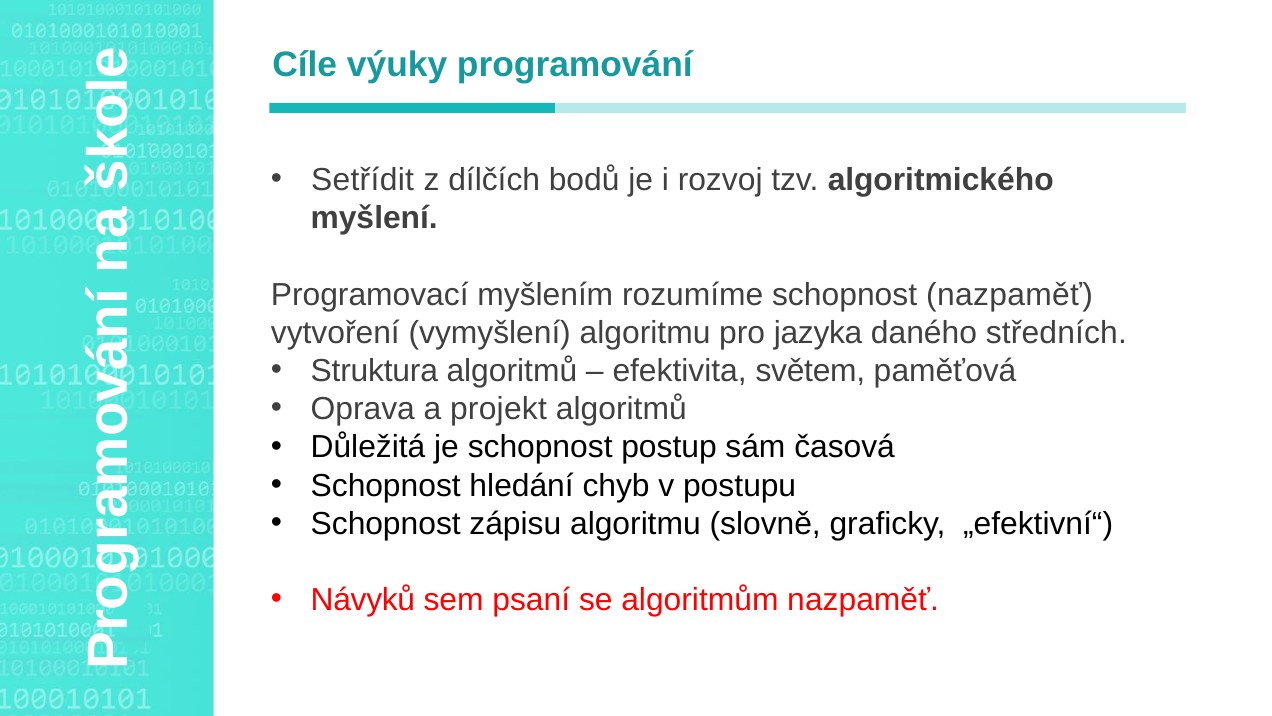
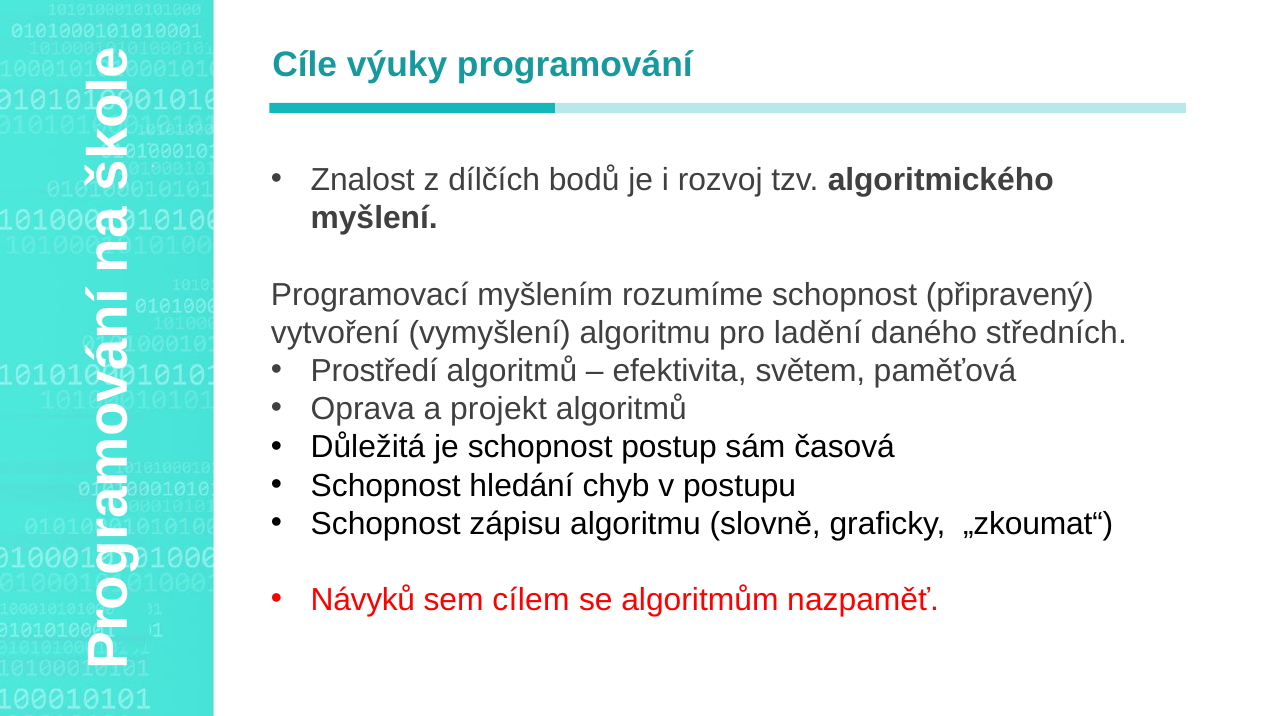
Setřídit: Setřídit -> Znalost
schopnost nazpaměť: nazpaměť -> připravený
jazyka: jazyka -> ladění
Struktura: Struktura -> Prostředí
„efektivní“: „efektivní“ -> „zkoumat“
psaní: psaní -> cílem
